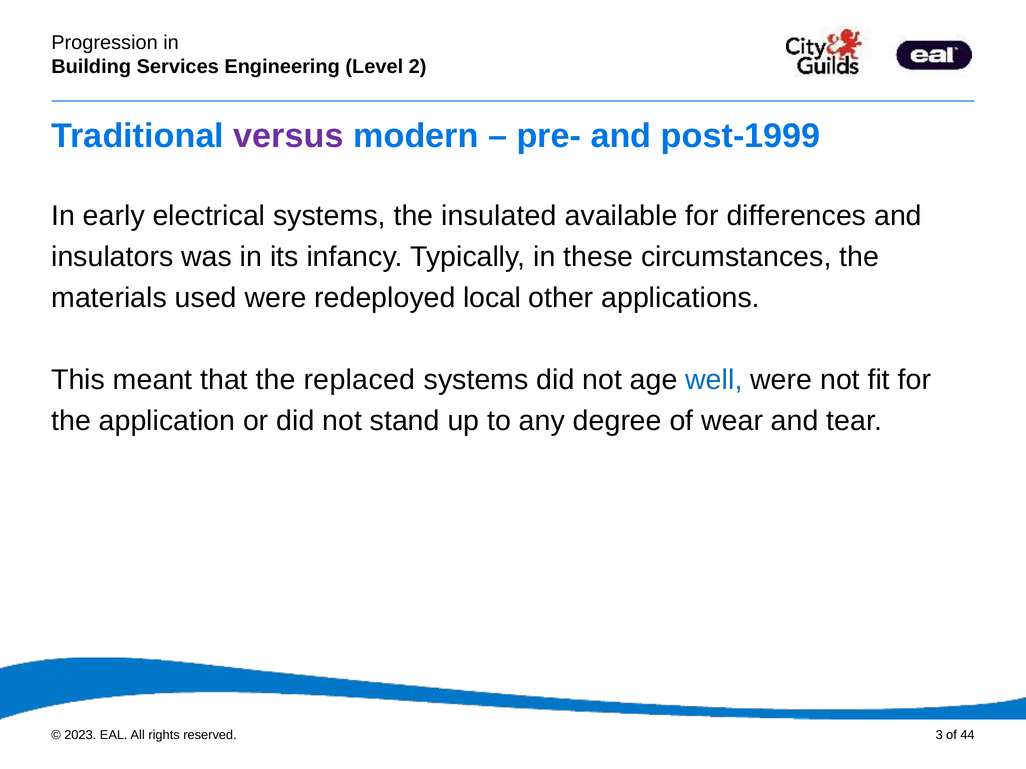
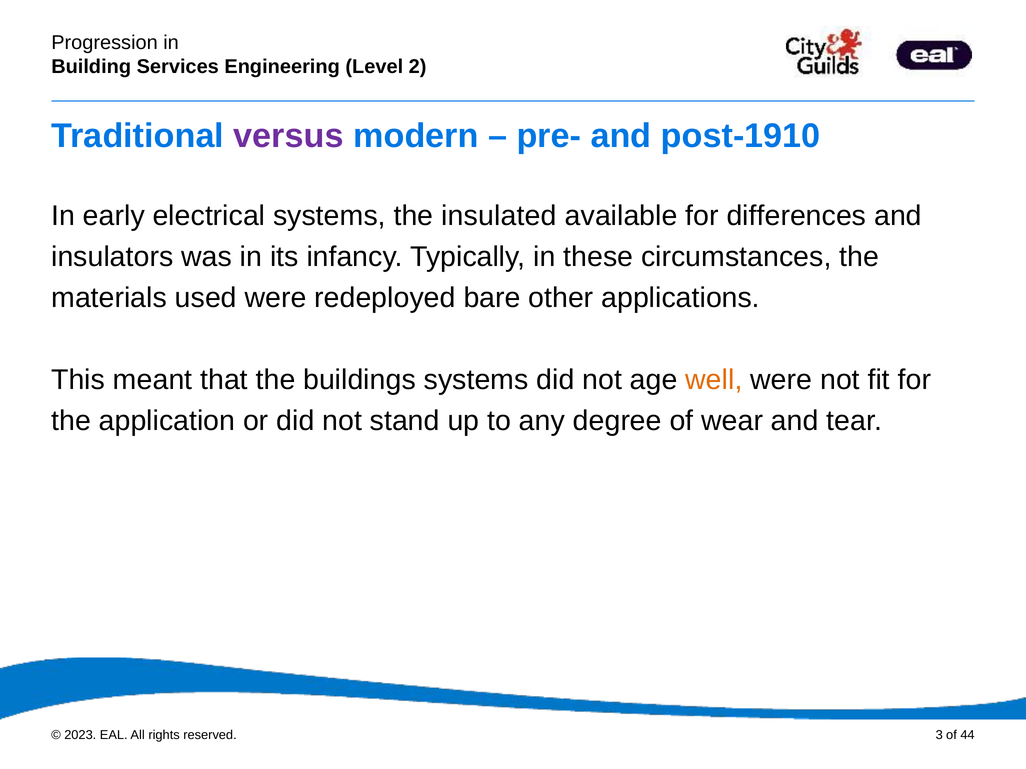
post-1999: post-1999 -> post-1910
local: local -> bare
replaced: replaced -> buildings
well colour: blue -> orange
